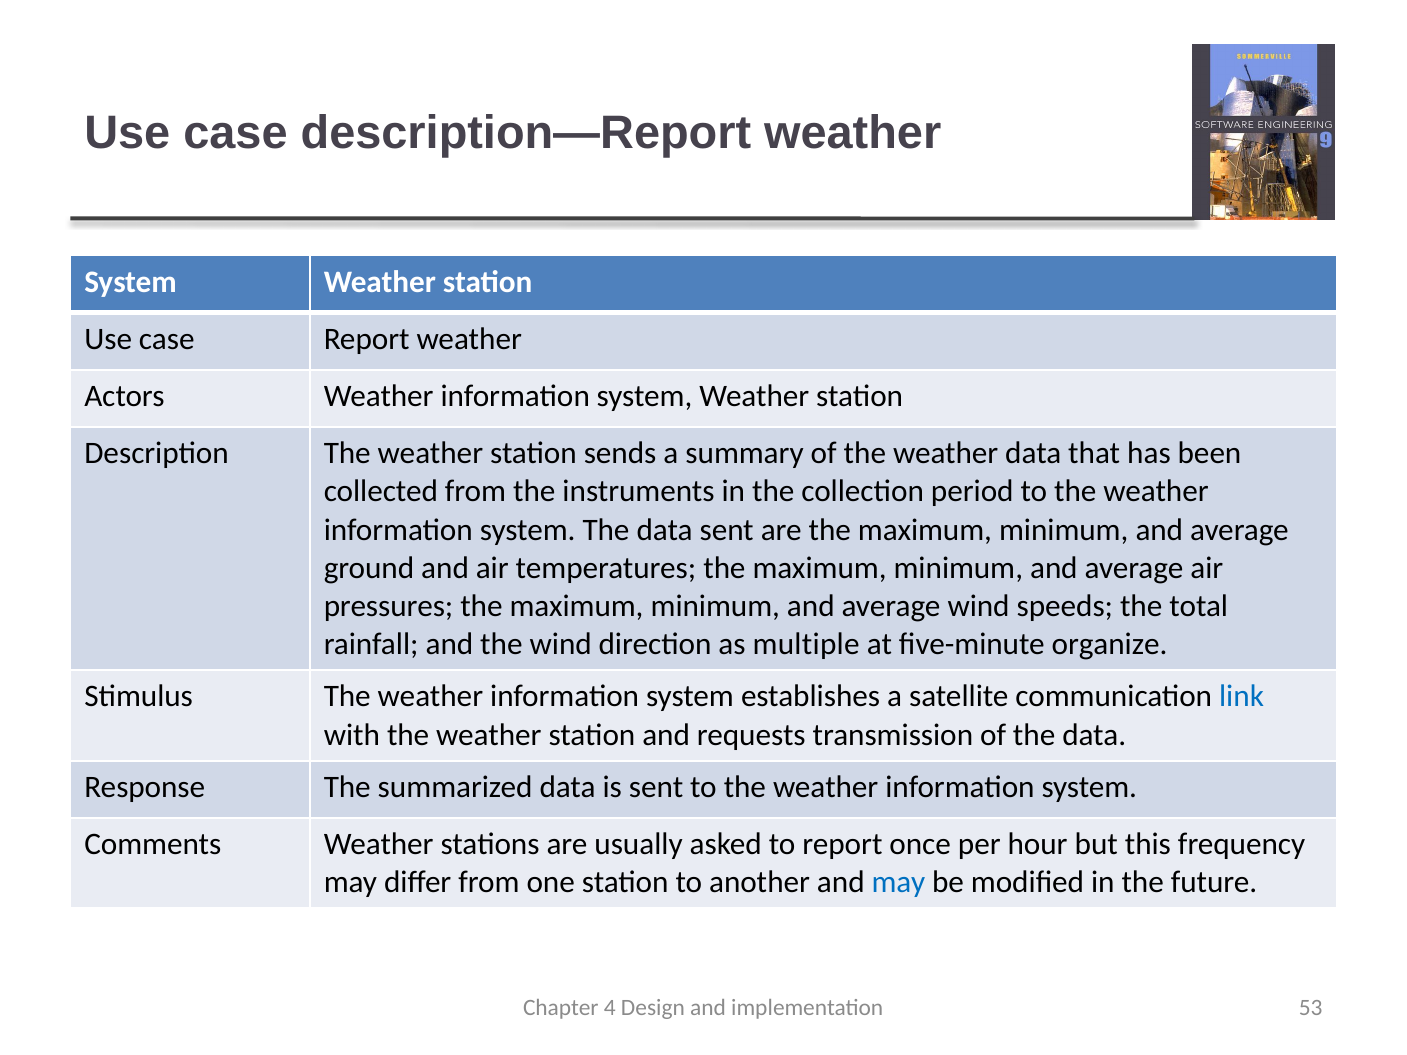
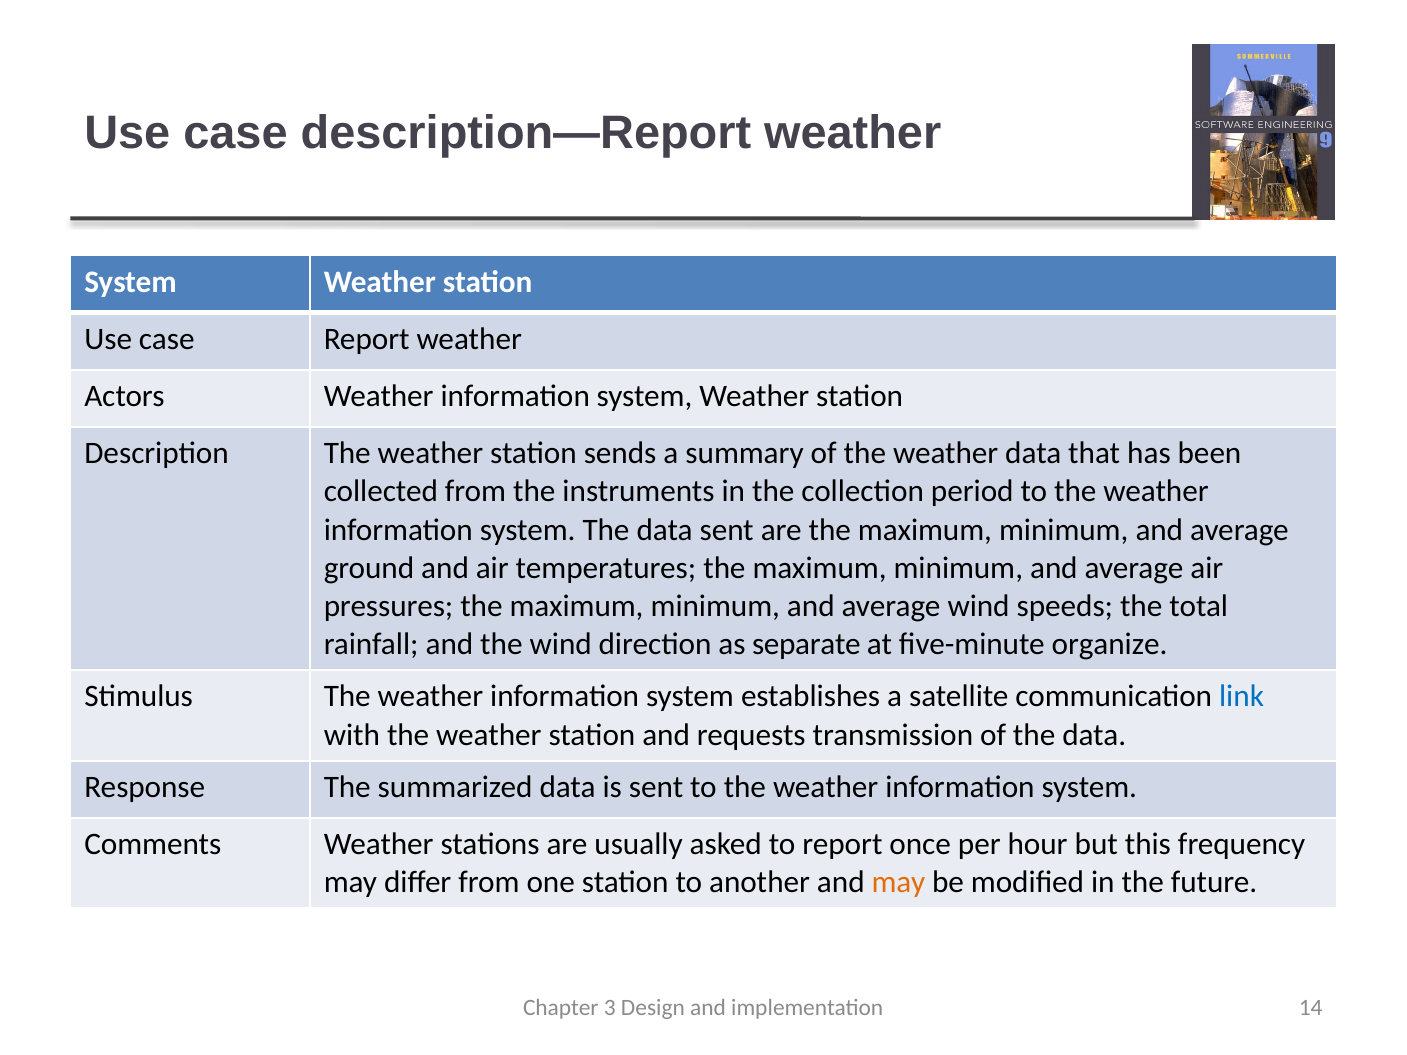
multiple: multiple -> separate
may at (898, 883) colour: blue -> orange
4: 4 -> 3
53: 53 -> 14
